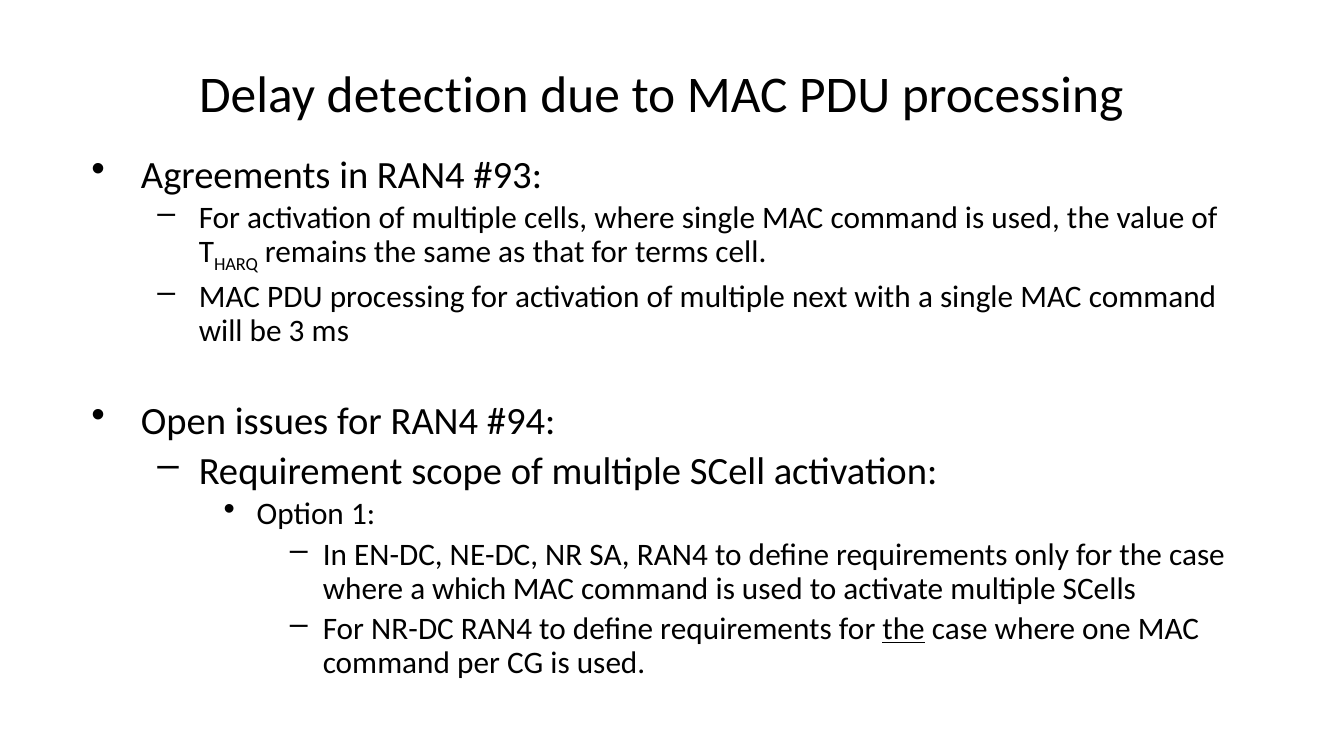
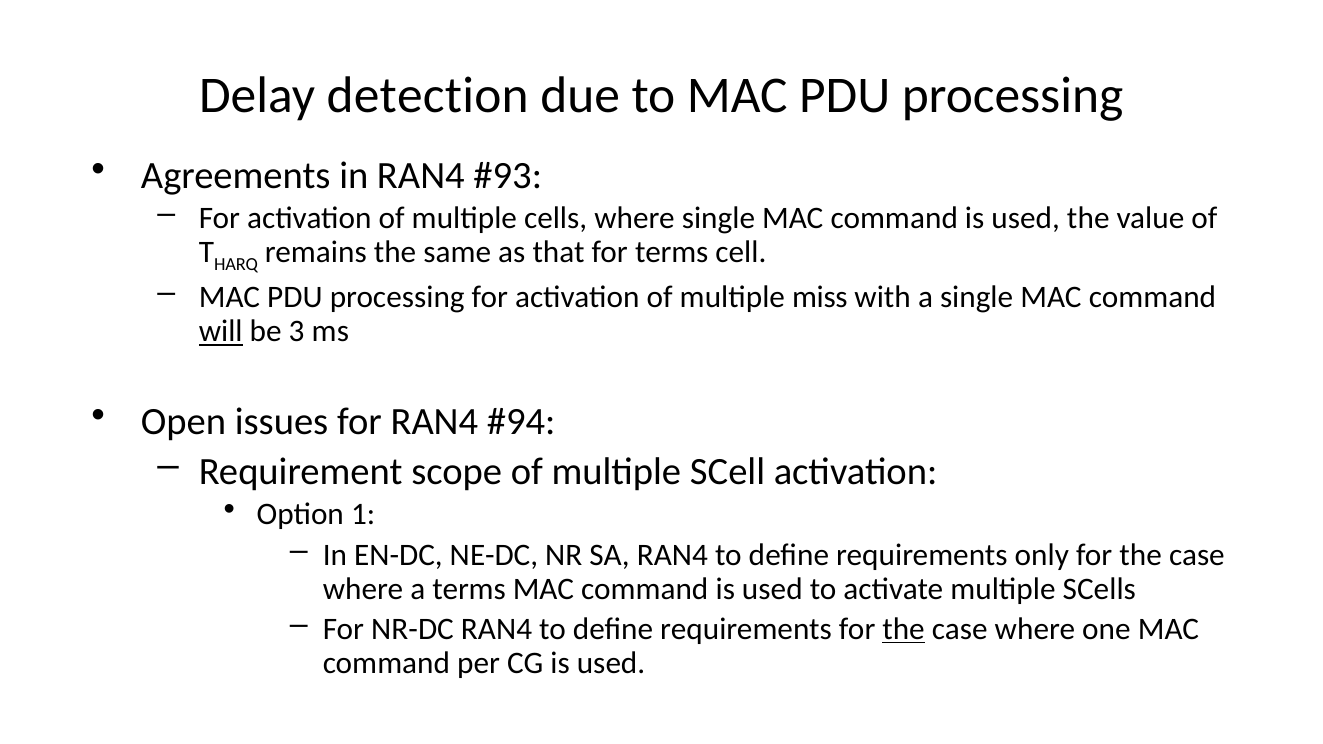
next: next -> miss
will underline: none -> present
a which: which -> terms
